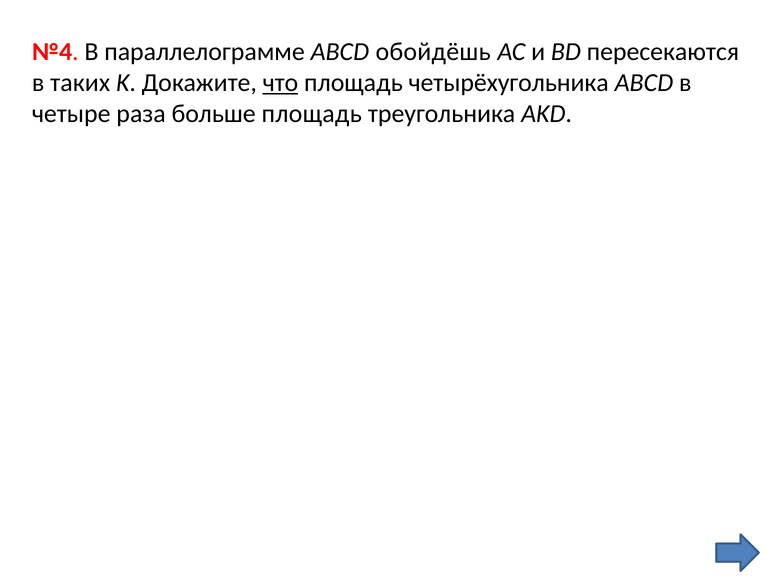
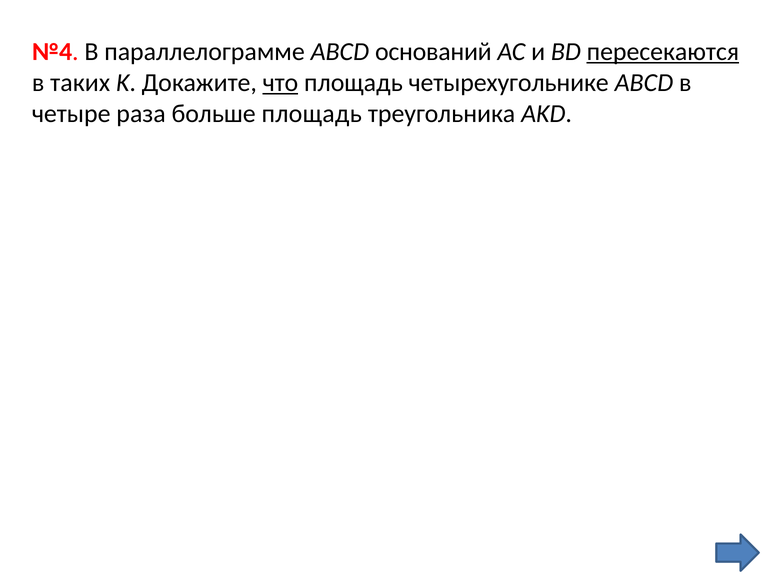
обойдёшь: обойдёшь -> оснований
пересекаются underline: none -> present
четырёхугольника: четырёхугольника -> четырехугольнике
